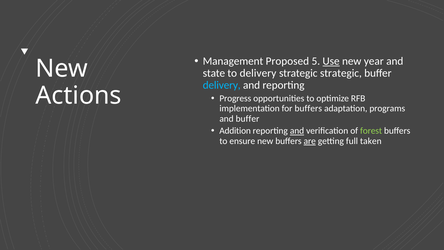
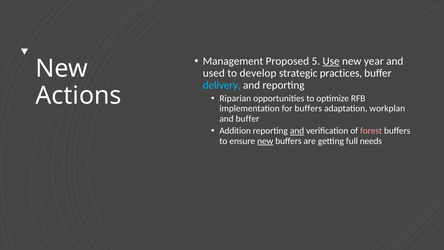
state: state -> used
to delivery: delivery -> develop
strategic strategic: strategic -> practices
Progress: Progress -> Riparian
programs: programs -> workplan
forest colour: light green -> pink
new at (265, 141) underline: none -> present
are underline: present -> none
taken: taken -> needs
